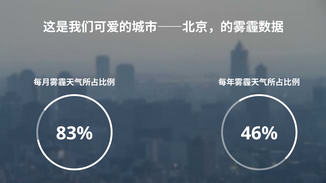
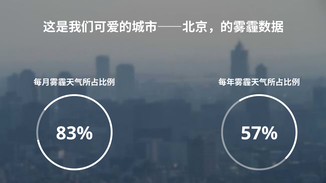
46%: 46% -> 57%
